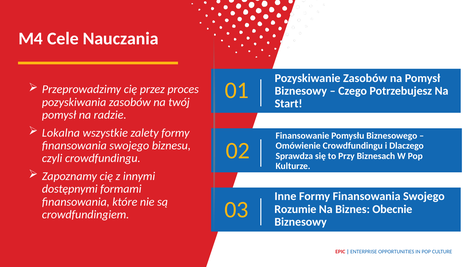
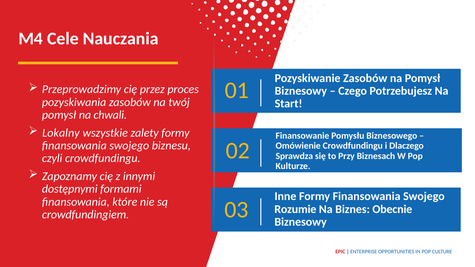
radzie: radzie -> chwali
Lokalna: Lokalna -> Lokalny
